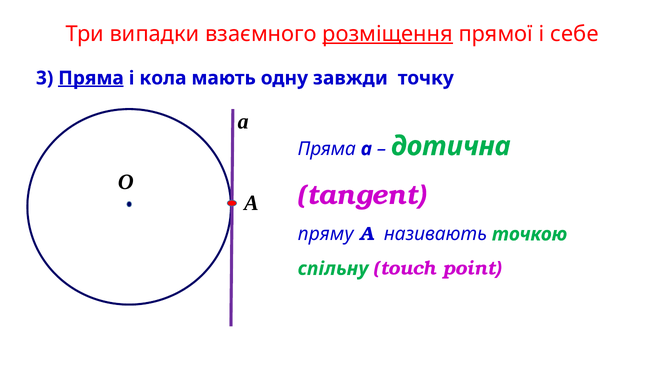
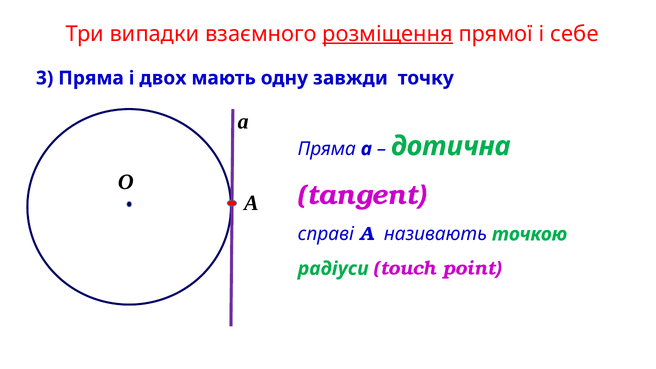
Пряма at (91, 78) underline: present -> none
кола: кола -> двох
пряму: пряму -> справі
спільну: спільну -> радіуси
